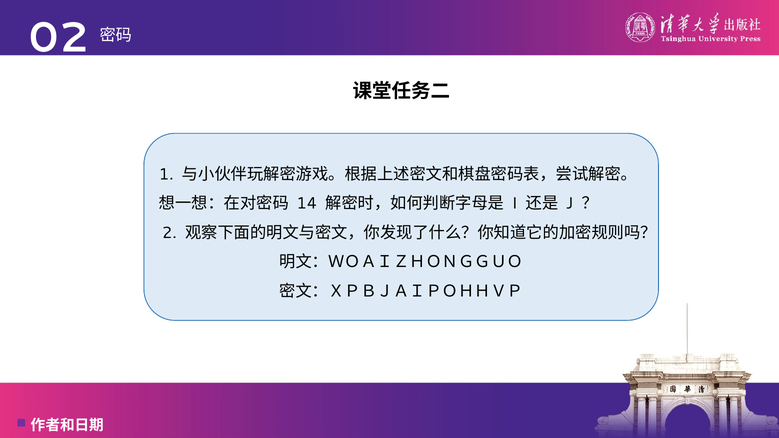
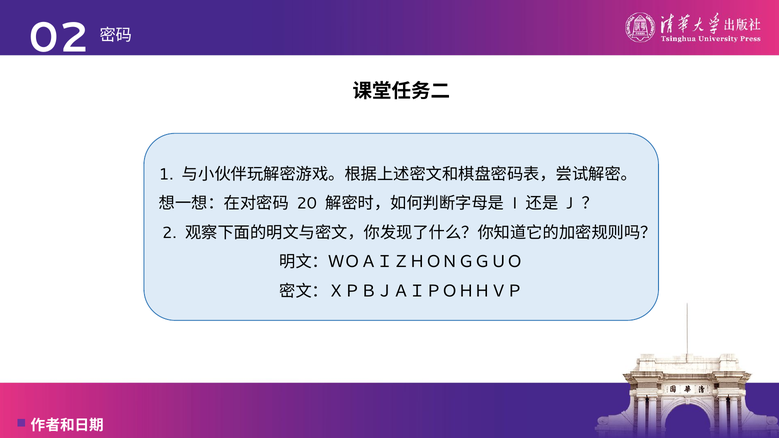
14: 14 -> 20
